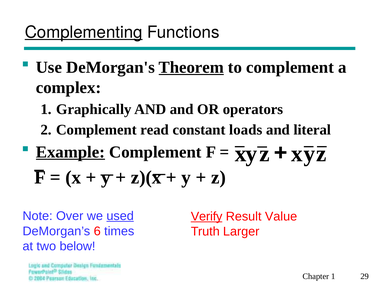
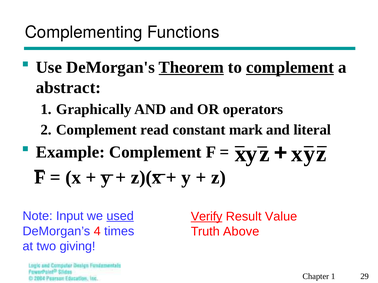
Complementing underline: present -> none
complement at (290, 67) underline: none -> present
complex: complex -> abstract
loads: loads -> mark
Example at (70, 152) underline: present -> none
Over: Over -> Input
6: 6 -> 4
Larger: Larger -> Above
below: below -> giving
